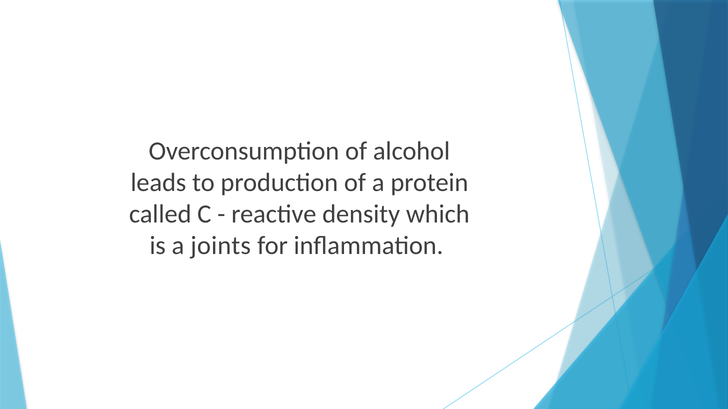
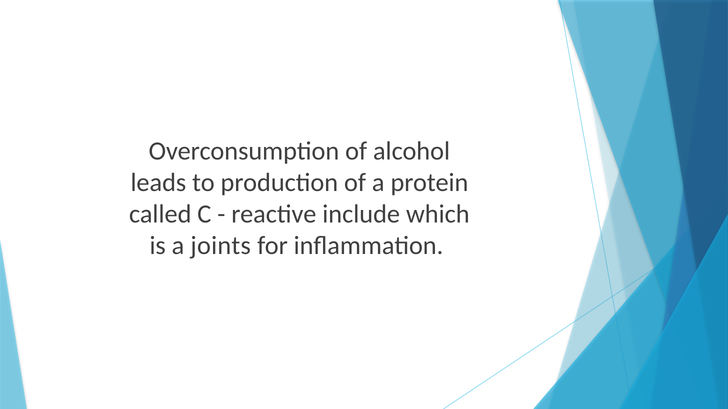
density: density -> include
